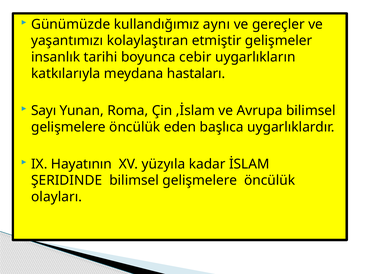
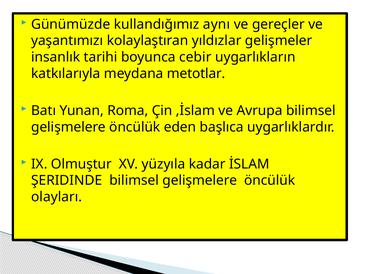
etmiştir: etmiştir -> yıldızlar
hastaları: hastaları -> metotlar
Sayı: Sayı -> Batı
Hayatının: Hayatının -> Olmuştur
